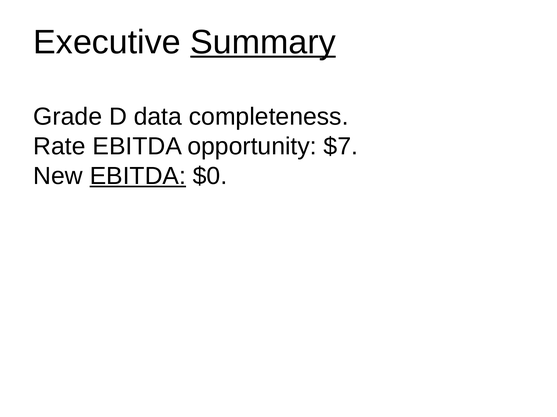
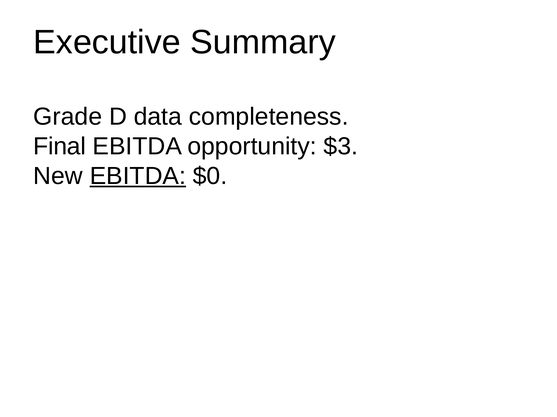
Summary underline: present -> none
Rate: Rate -> Final
$7: $7 -> $3
